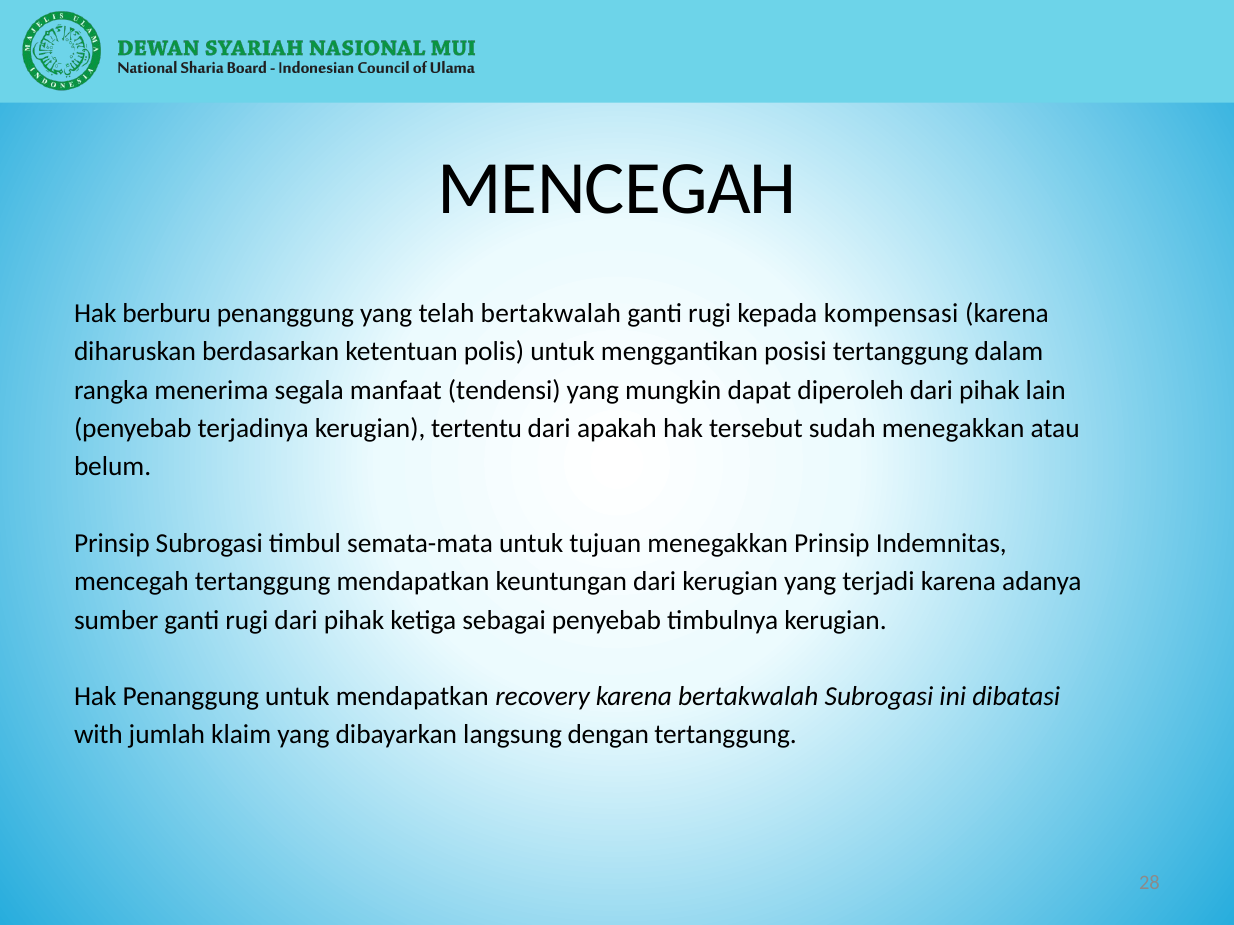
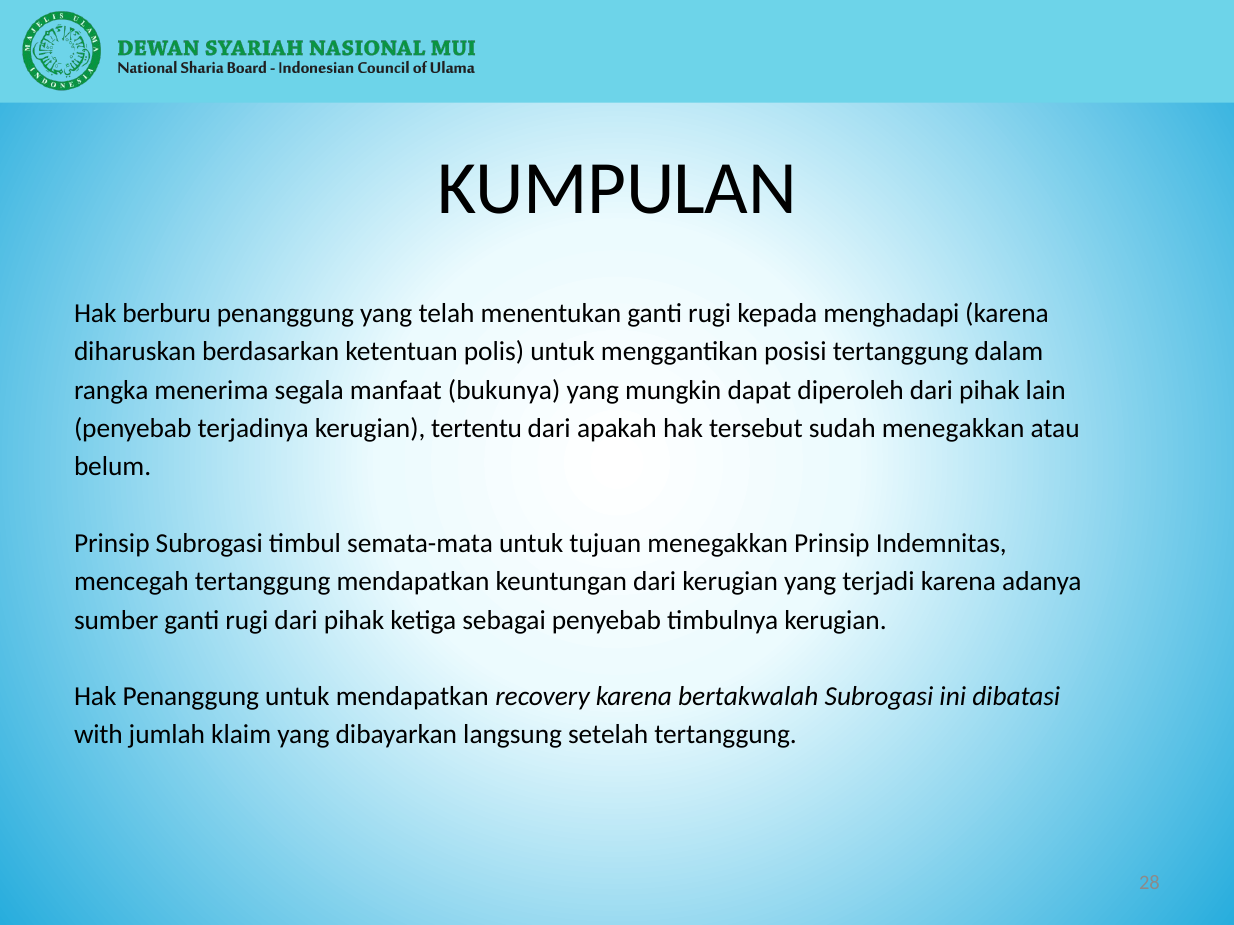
MENCEGAH at (617, 188): MENCEGAH -> KUMPULAN
telah bertakwalah: bertakwalah -> menentukan
kompensasi: kompensasi -> menghadapi
tendensi: tendensi -> bukunya
dengan: dengan -> setelah
